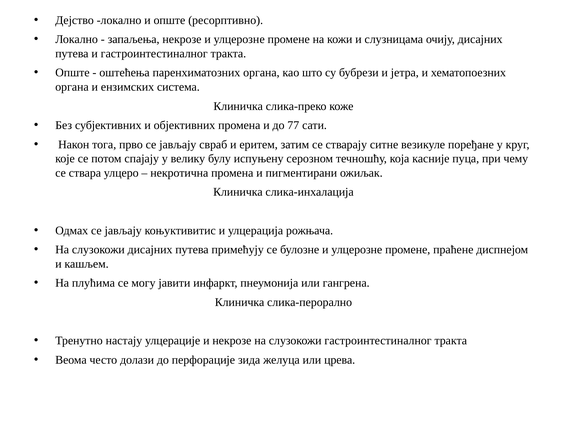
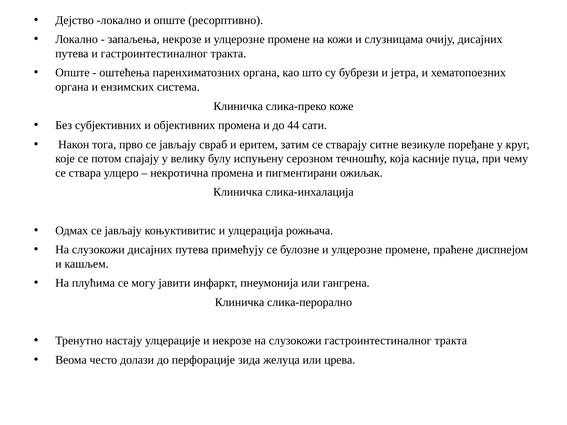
77: 77 -> 44
